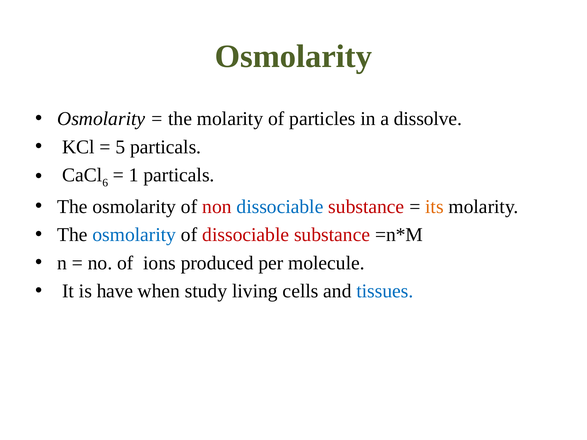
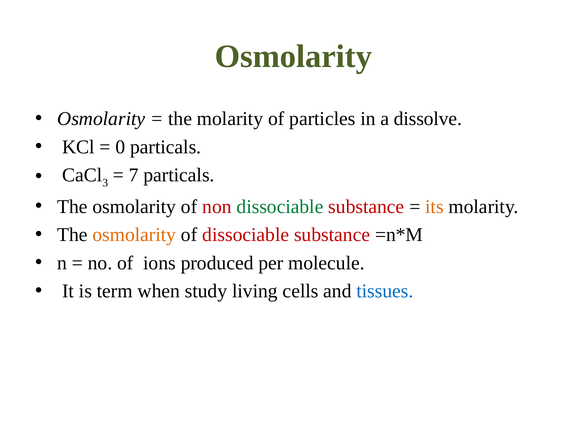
5: 5 -> 0
6: 6 -> 3
1: 1 -> 7
dissociable at (280, 207) colour: blue -> green
osmolarity at (134, 235) colour: blue -> orange
have: have -> term
